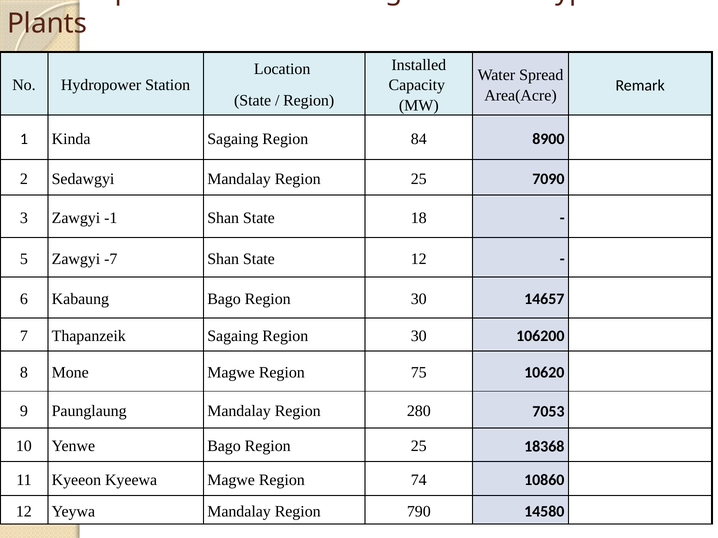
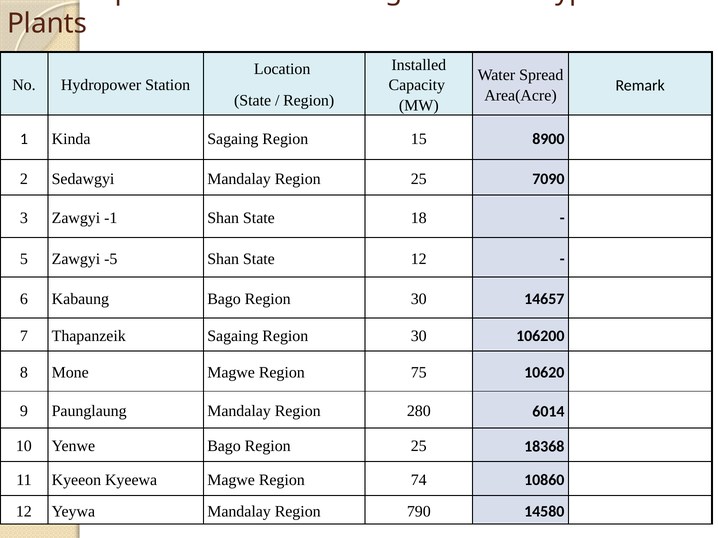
84: 84 -> 15
-7: -7 -> -5
7053: 7053 -> 6014
